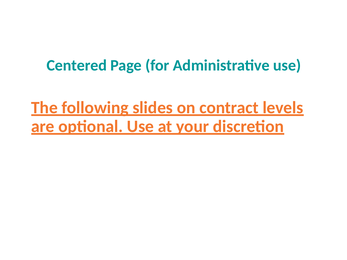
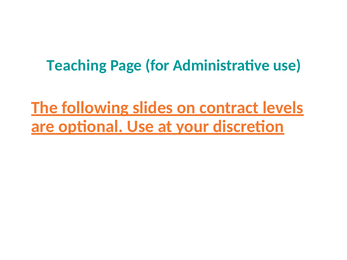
Centered: Centered -> Teaching
